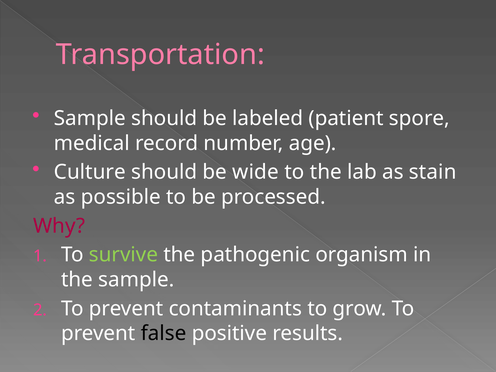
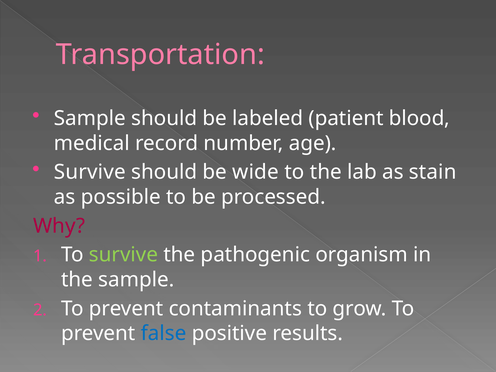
spore: spore -> blood
Culture at (90, 172): Culture -> Survive
false colour: black -> blue
